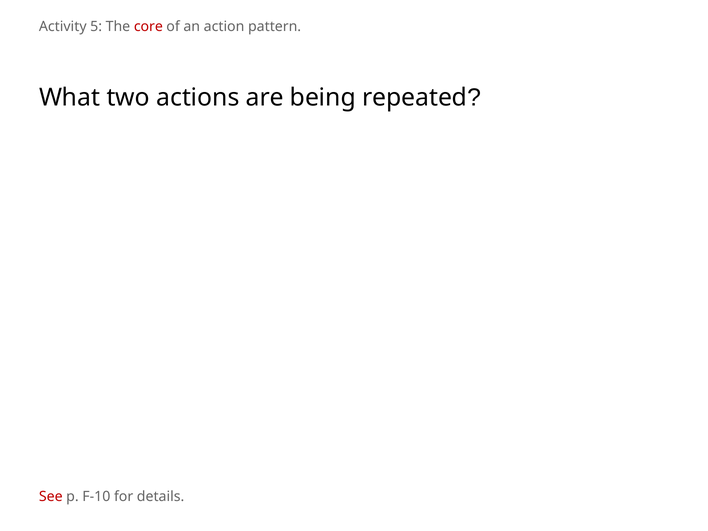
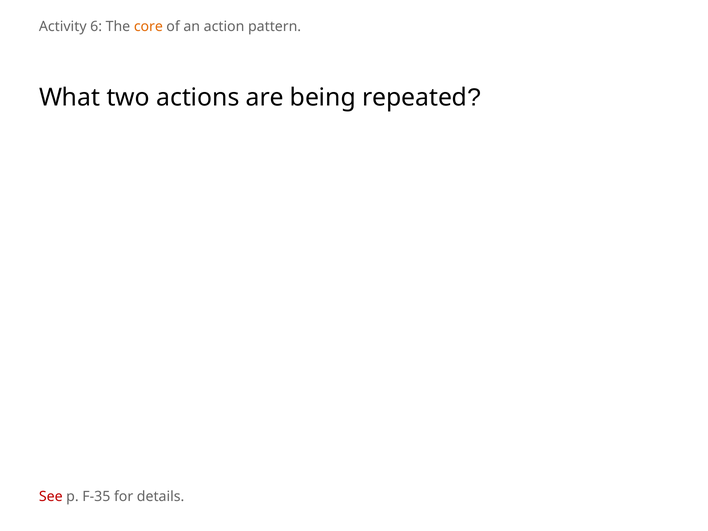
5: 5 -> 6
core colour: red -> orange
F-10: F-10 -> F-35
